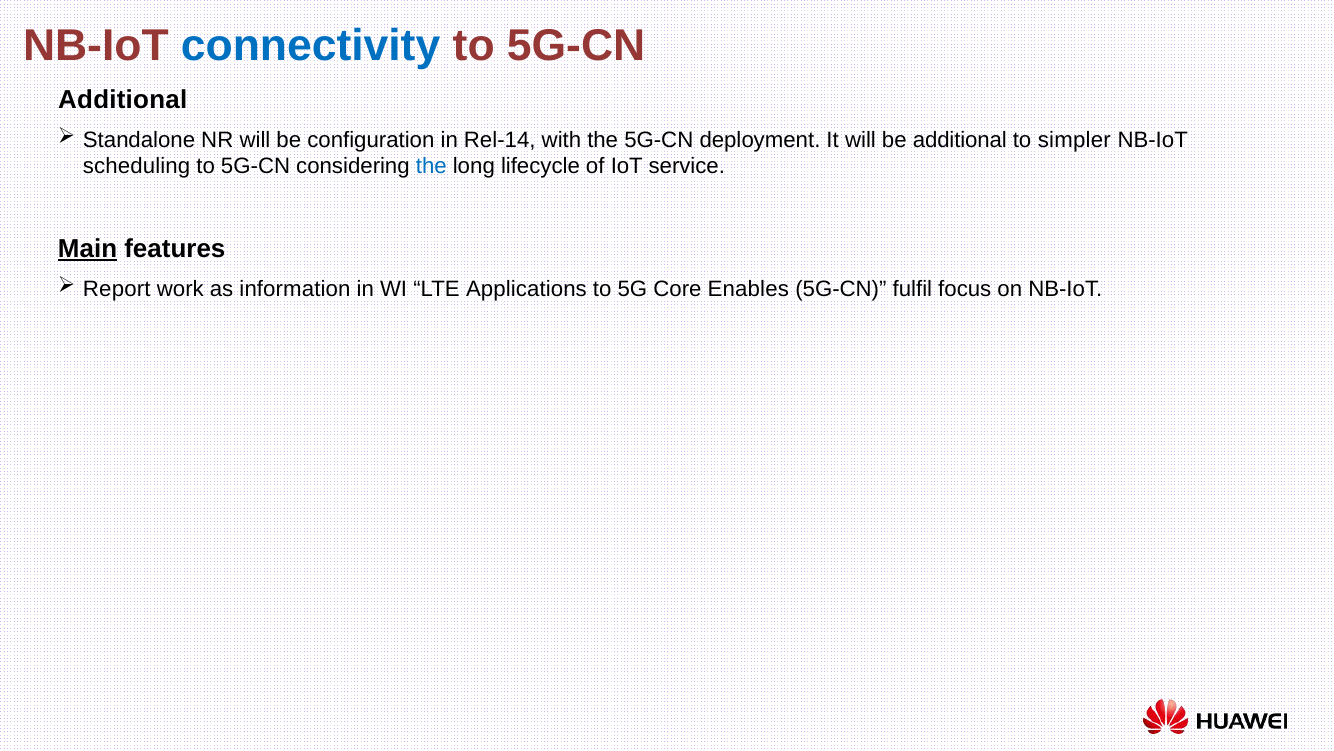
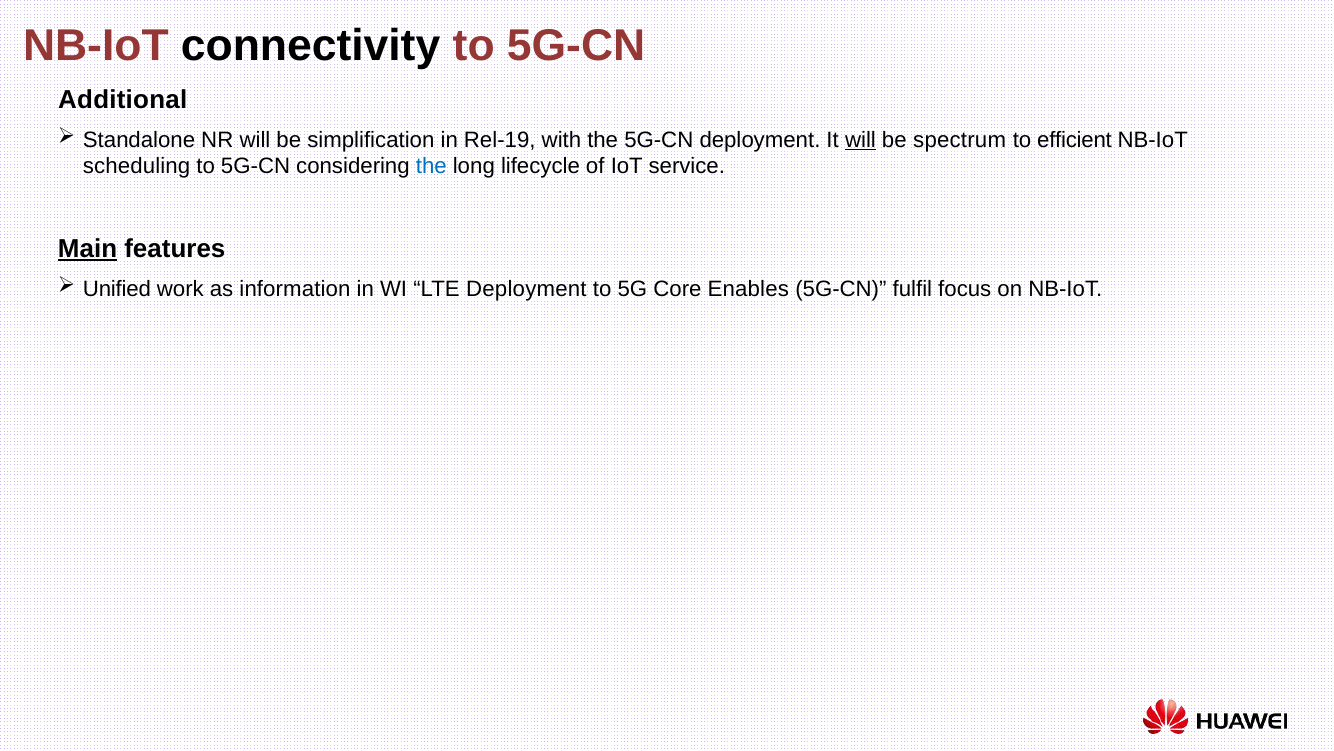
connectivity colour: blue -> black
configuration: configuration -> simplification
Rel-14: Rel-14 -> Rel-19
will at (860, 140) underline: none -> present
be additional: additional -> spectrum
simpler: simpler -> efficient
Report: Report -> Unified
LTE Applications: Applications -> Deployment
